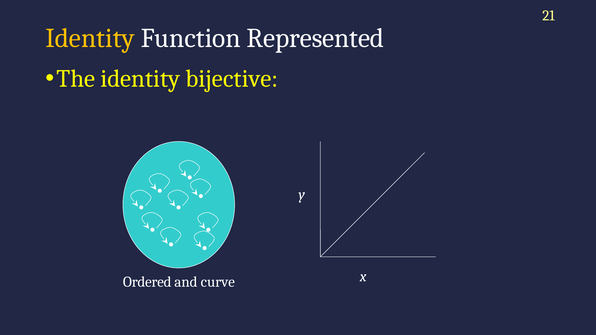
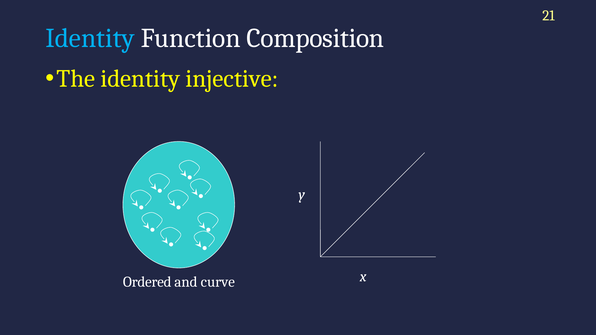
Identity at (90, 38) colour: yellow -> light blue
Represented: Represented -> Composition
bijective: bijective -> injective
